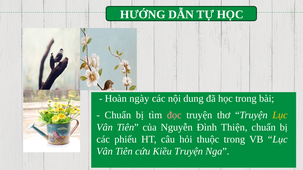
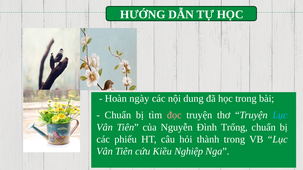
Lục at (280, 115) colour: yellow -> light blue
Thiện: Thiện -> Trống
thuộc: thuộc -> thành
Kiều Truyện: Truyện -> Nghiệp
